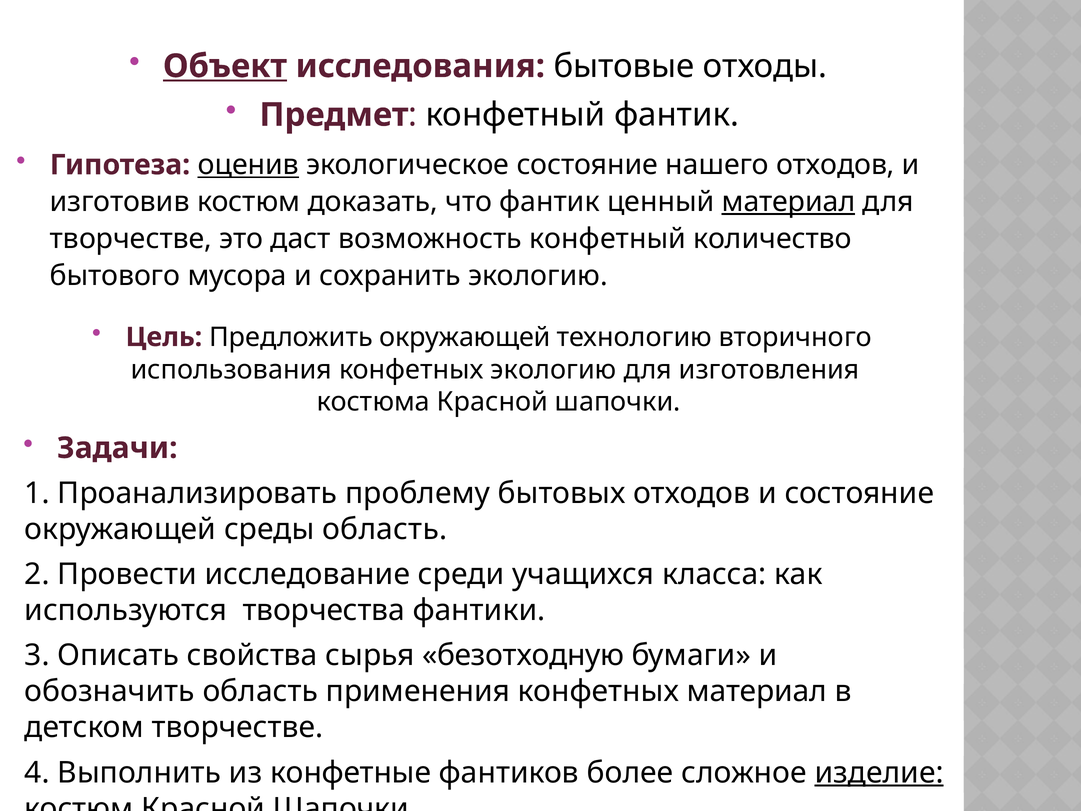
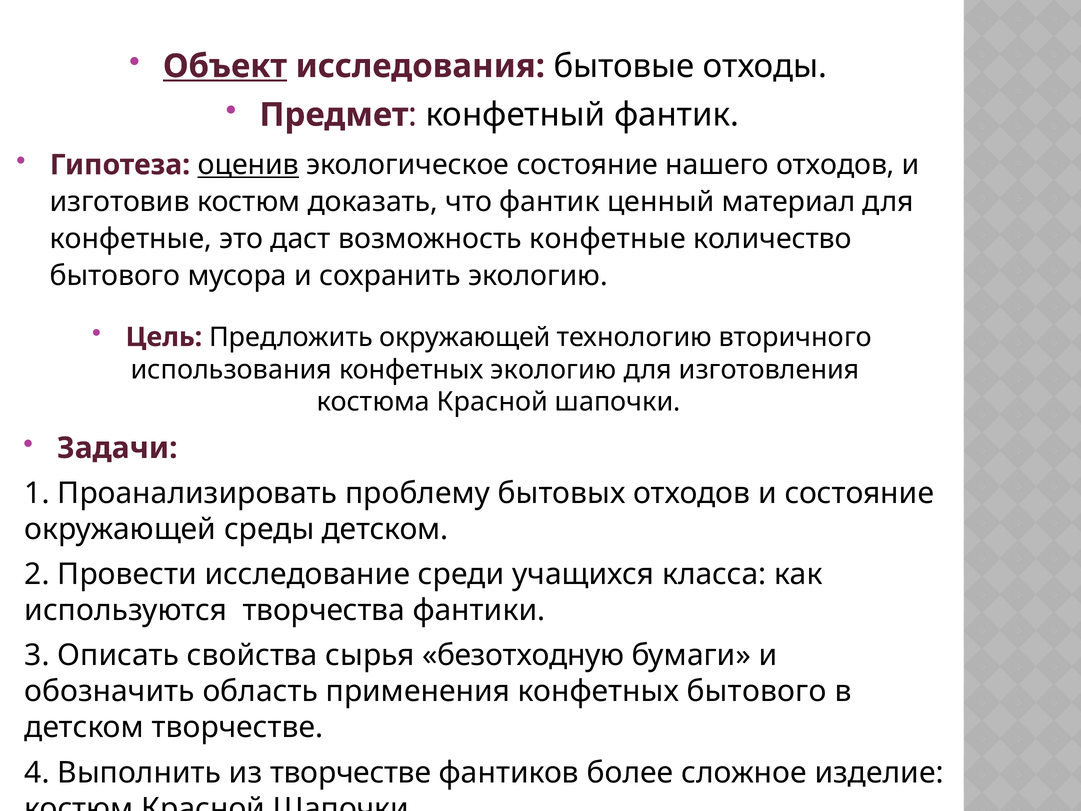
материал at (788, 202) underline: present -> none
творчестве at (131, 239): творчестве -> конфетные
возможность конфетный: конфетный -> конфетные
среды область: область -> детском
конфетных материал: материал -> бытового
из конфетные: конфетные -> творчестве
изделие underline: present -> none
